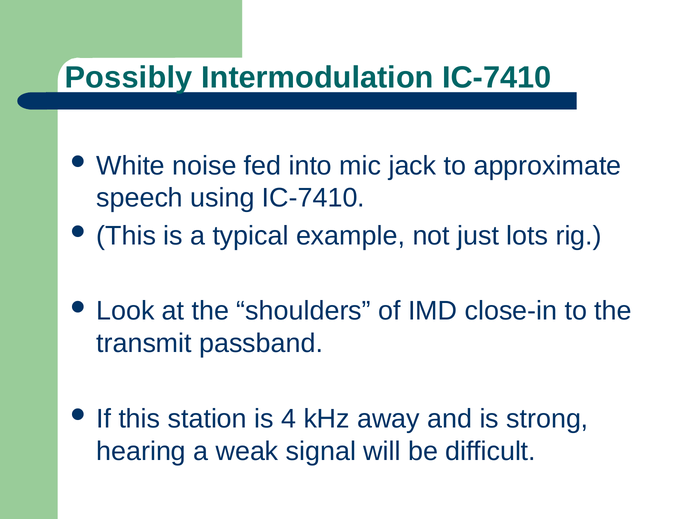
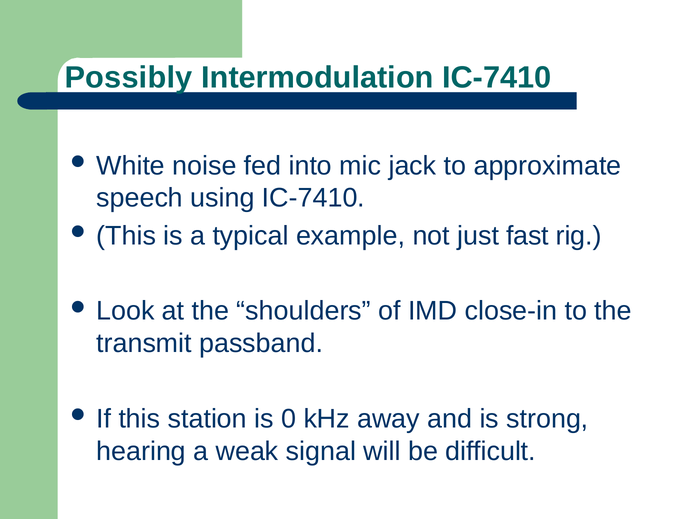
lots: lots -> fast
4: 4 -> 0
